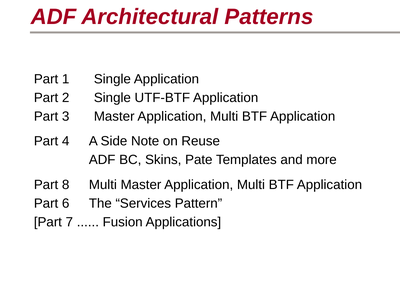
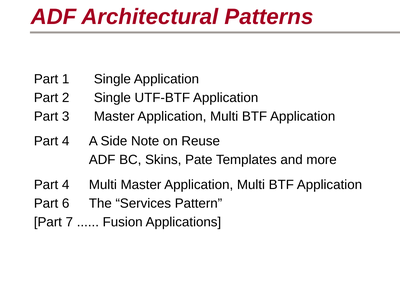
8 at (66, 185): 8 -> 4
